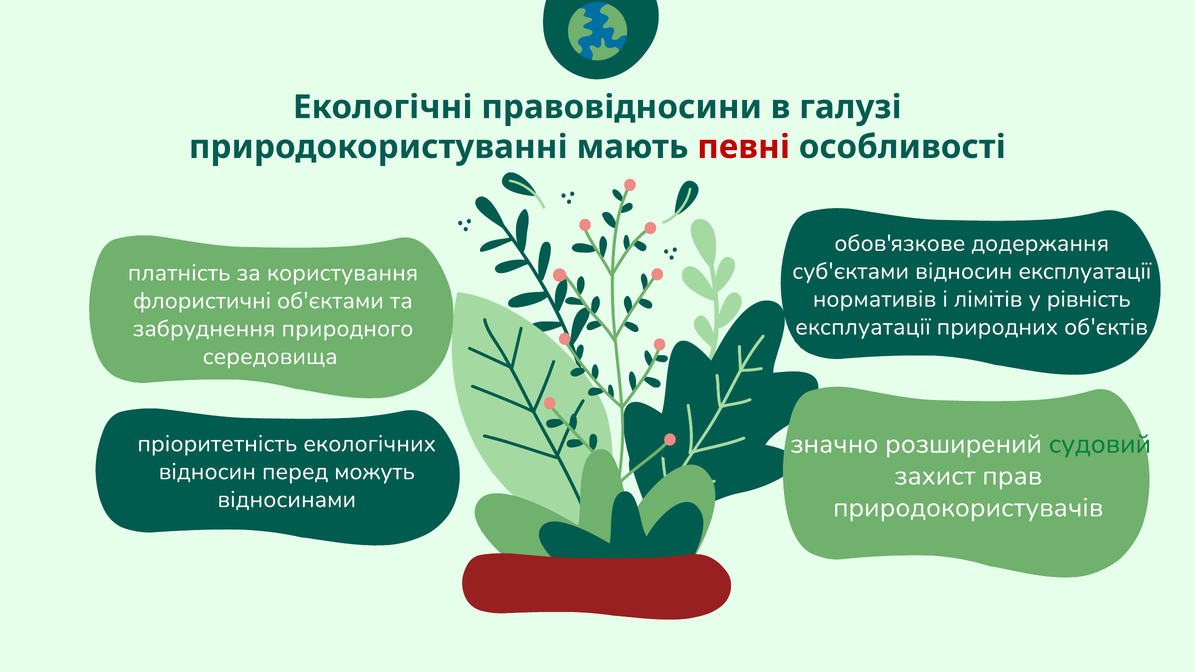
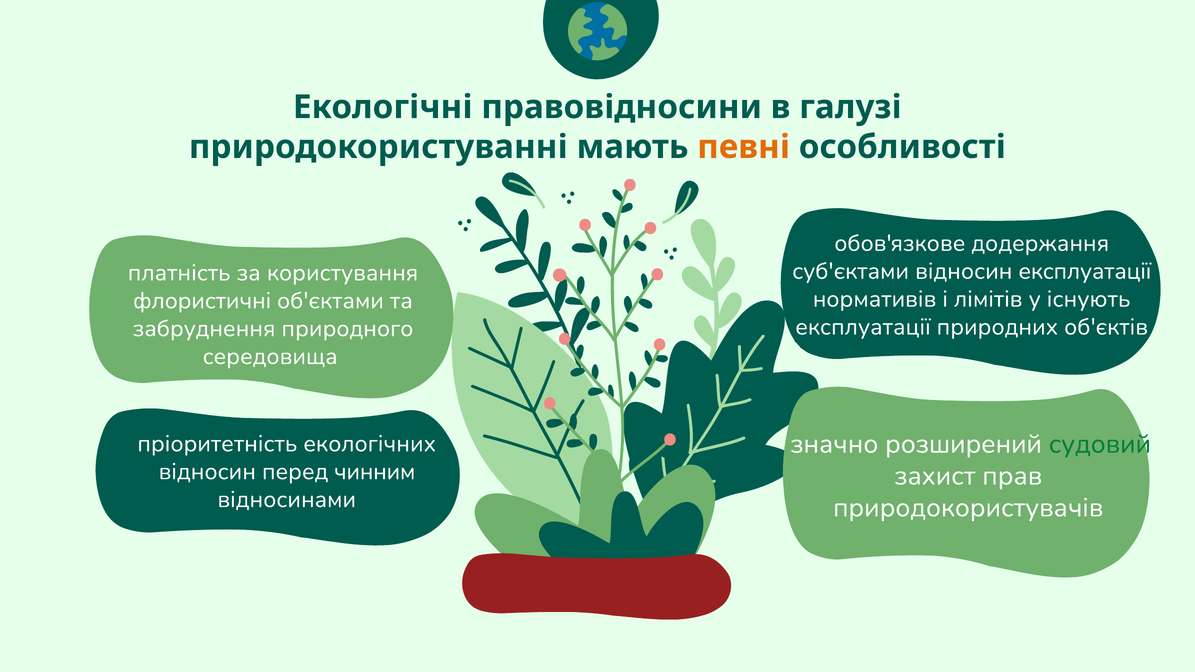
певні colour: red -> orange
рівність: рівність -> існують
можуть: можуть -> чинним
